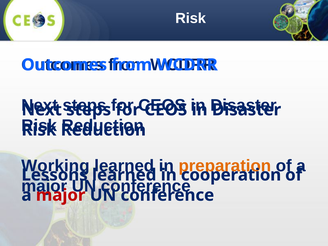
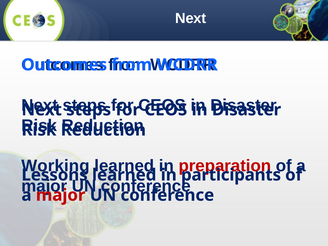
Risk at (191, 18): Risk -> Next
preparation colour: orange -> red
cooperation: cooperation -> participants
